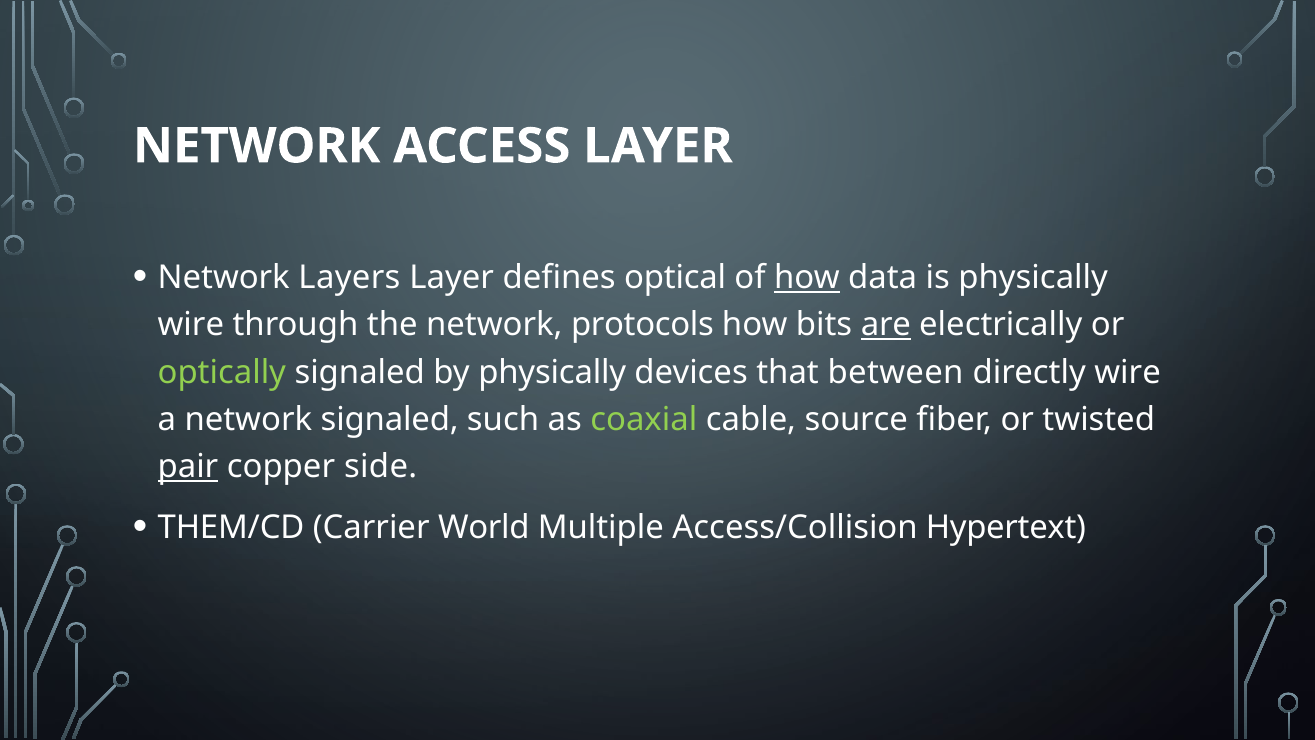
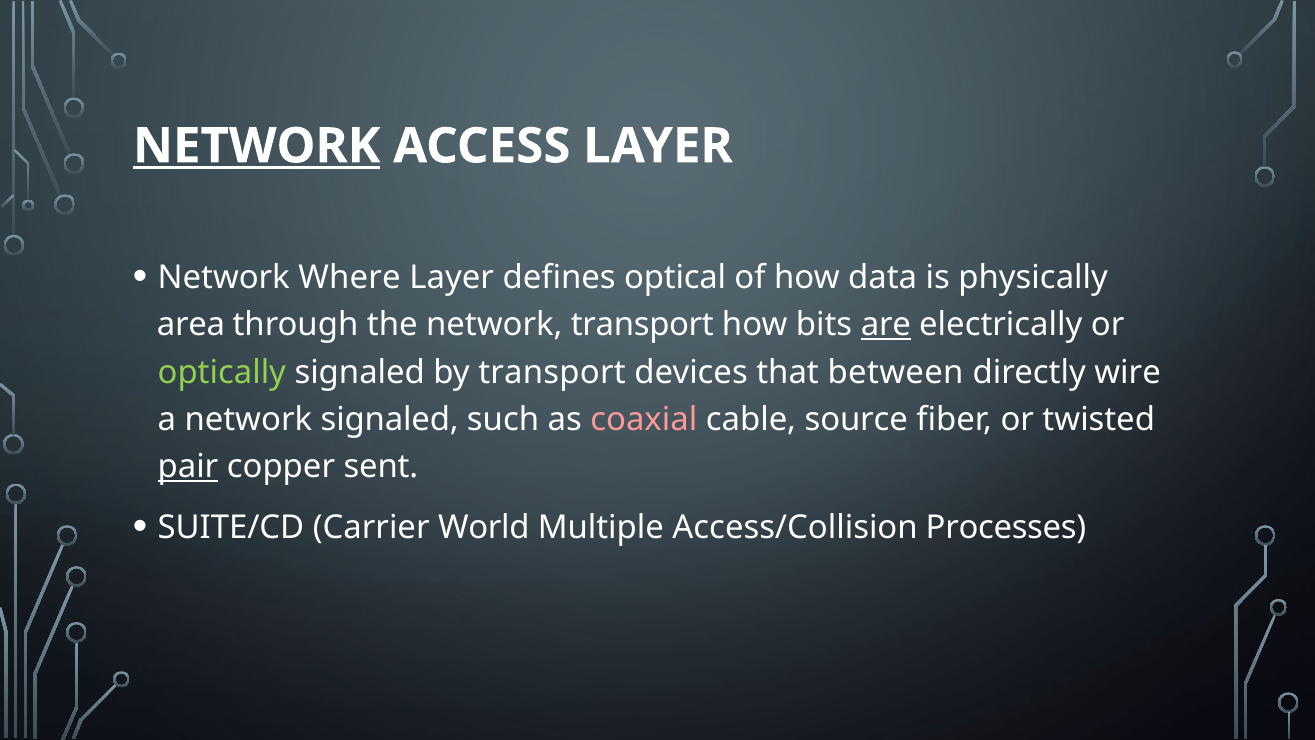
NETWORK at (257, 146) underline: none -> present
Layers: Layers -> Where
how at (807, 277) underline: present -> none
wire at (191, 325): wire -> area
network protocols: protocols -> transport
by physically: physically -> transport
coaxial colour: light green -> pink
side: side -> sent
THEM/CD: THEM/CD -> SUITE/CD
Hypertext: Hypertext -> Processes
